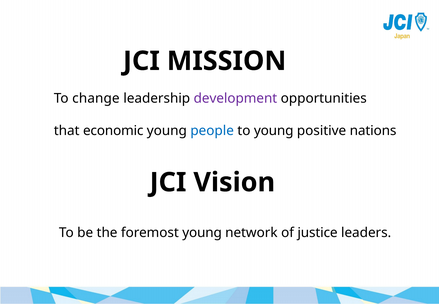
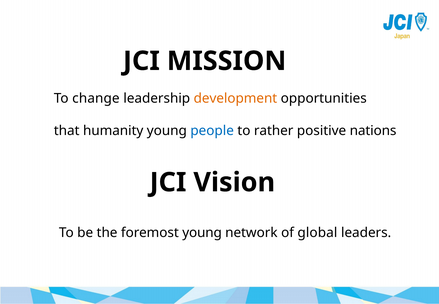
development colour: purple -> orange
economic: economic -> humanity
to young: young -> rather
justice: justice -> global
